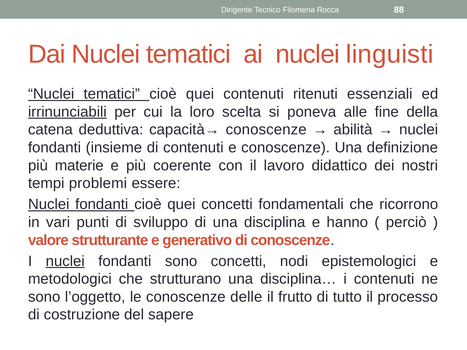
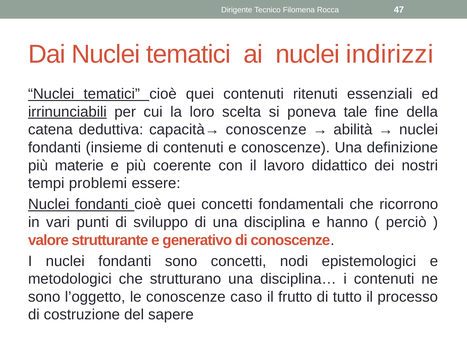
88: 88 -> 47
linguisti: linguisti -> indirizzi
alle: alle -> tale
nuclei at (65, 261) underline: present -> none
delle: delle -> caso
